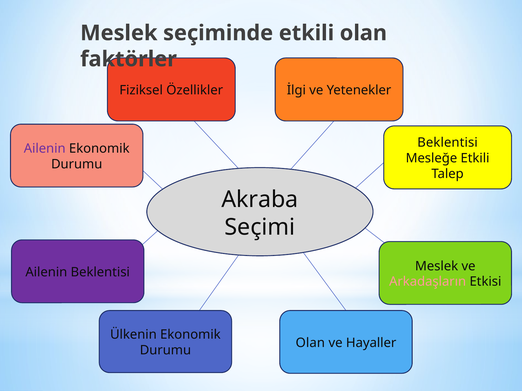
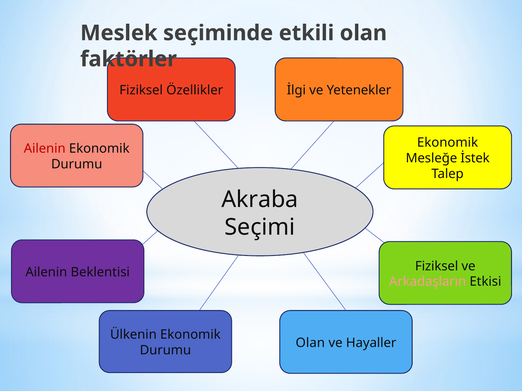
Beklentisi at (448, 143): Beklentisi -> Ekonomik
Ailenin at (45, 149) colour: purple -> red
Mesleğe Etkili: Etkili -> İstek
Meslek at (437, 266): Meslek -> Fiziksel
